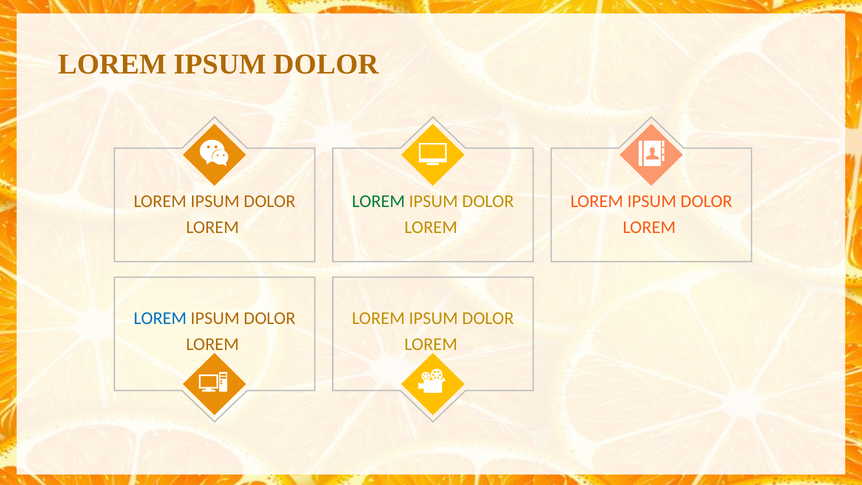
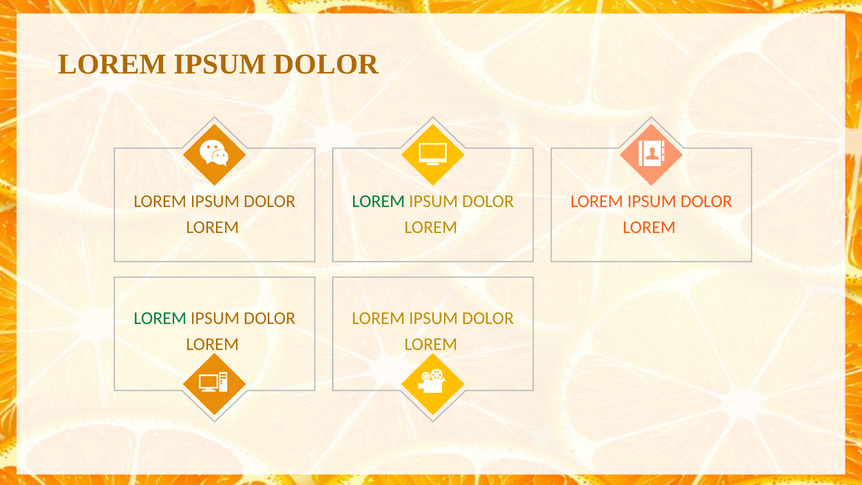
LOREM at (160, 318) colour: blue -> green
